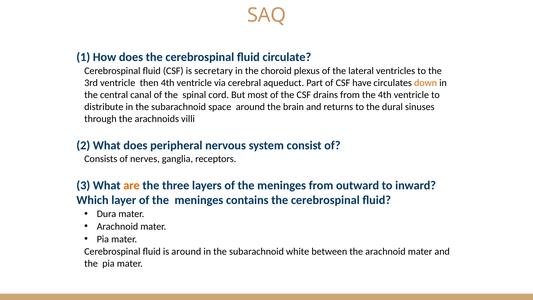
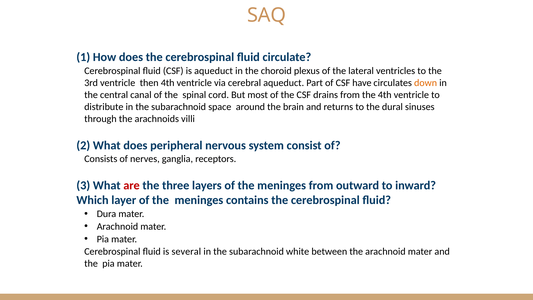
is secretary: secretary -> aqueduct
are colour: orange -> red
is around: around -> several
